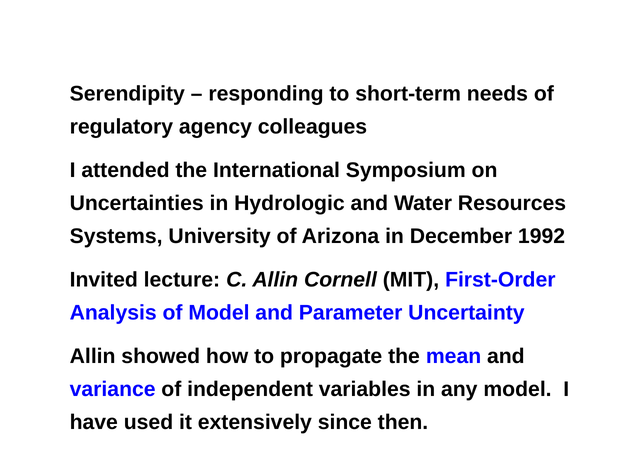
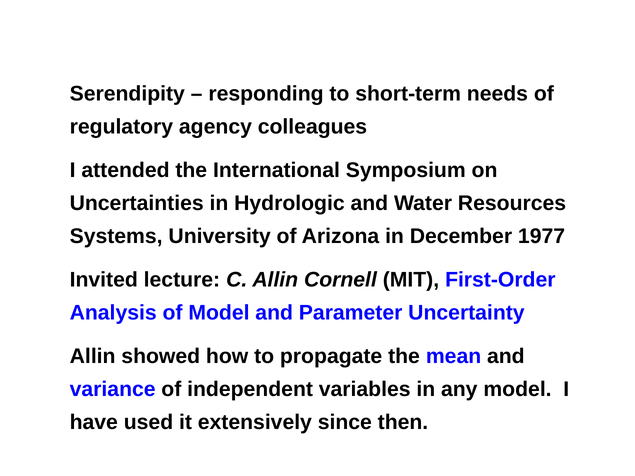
1992: 1992 -> 1977
